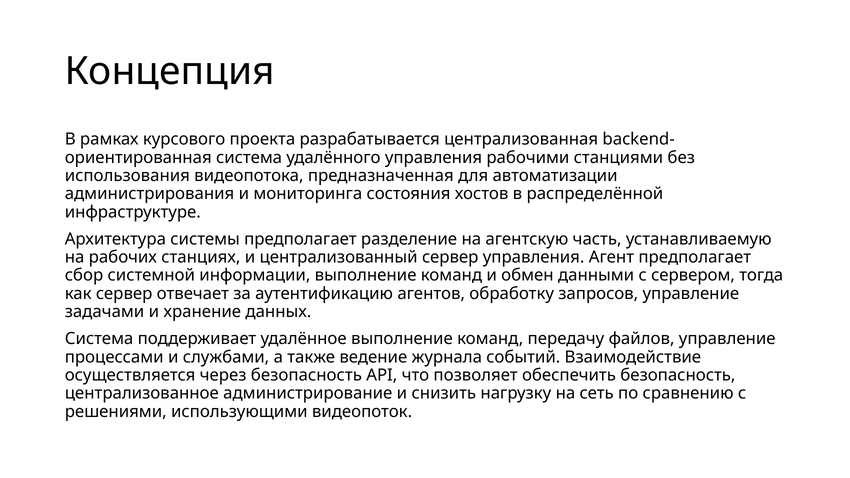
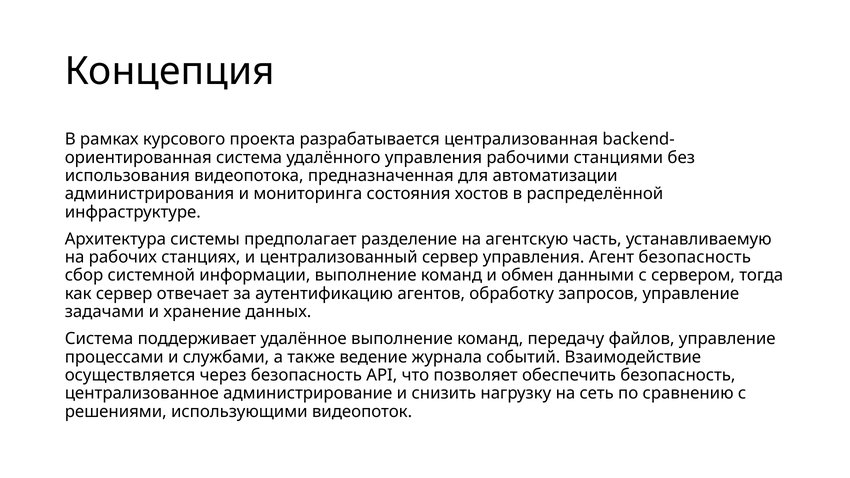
Агент предполагает: предполагает -> безопасность
